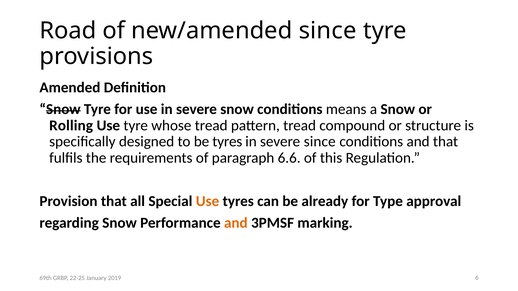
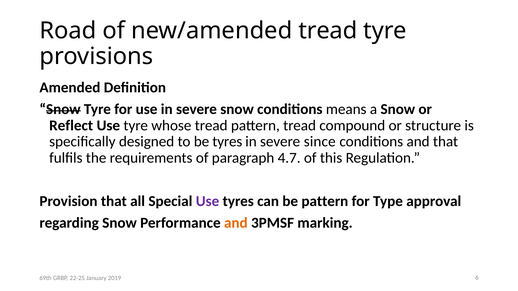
new/amended since: since -> tread
Rolling: Rolling -> Reflect
6.6: 6.6 -> 4.7
Use at (208, 201) colour: orange -> purple
be already: already -> pattern
